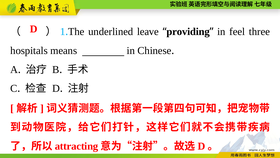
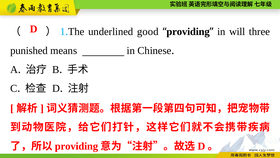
leave: leave -> good
feel: feel -> will
hospitals: hospitals -> punished
attracting at (77, 146): attracting -> providing
